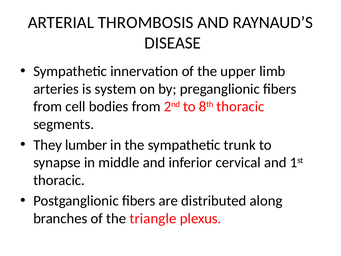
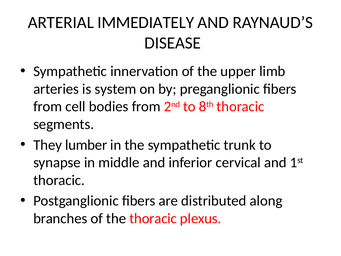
THROMBOSIS: THROMBOSIS -> IMMEDIATELY
the triangle: triangle -> thoracic
